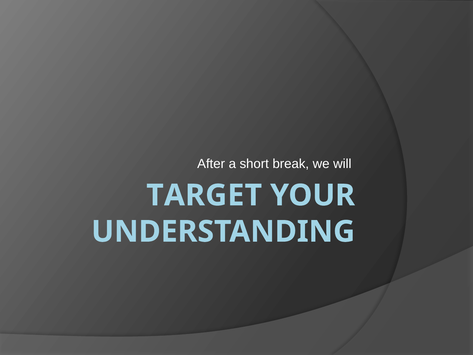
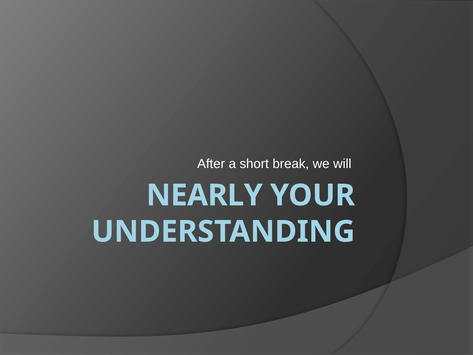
TARGET: TARGET -> NEARLY
